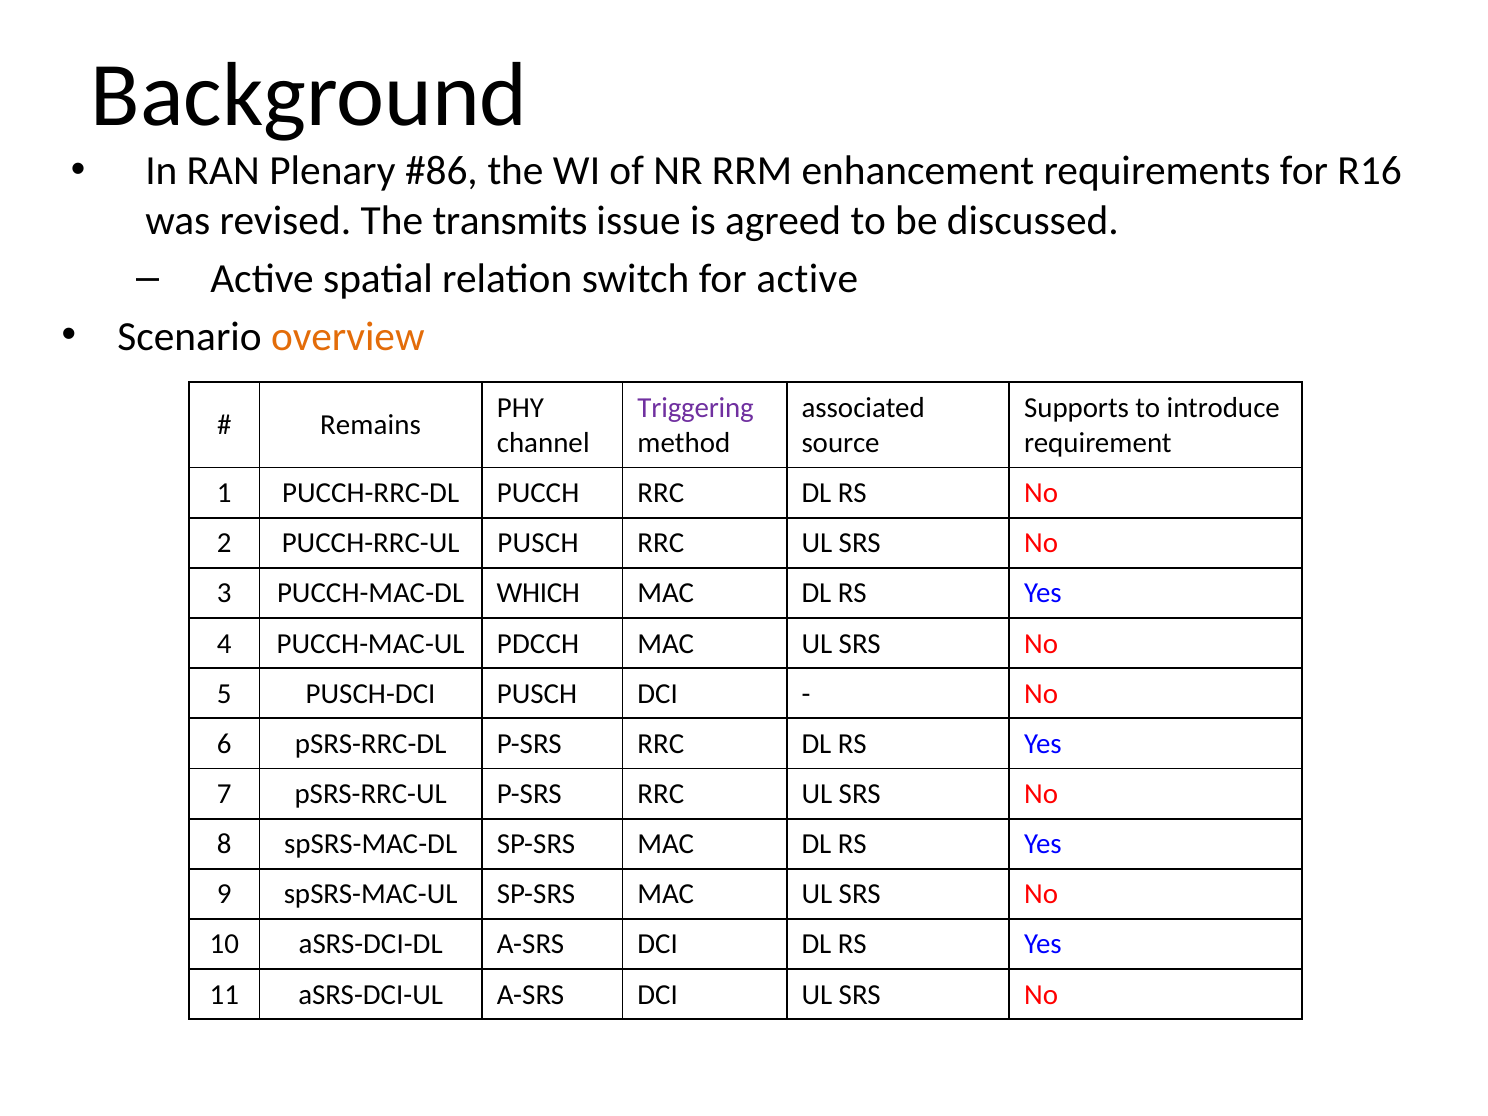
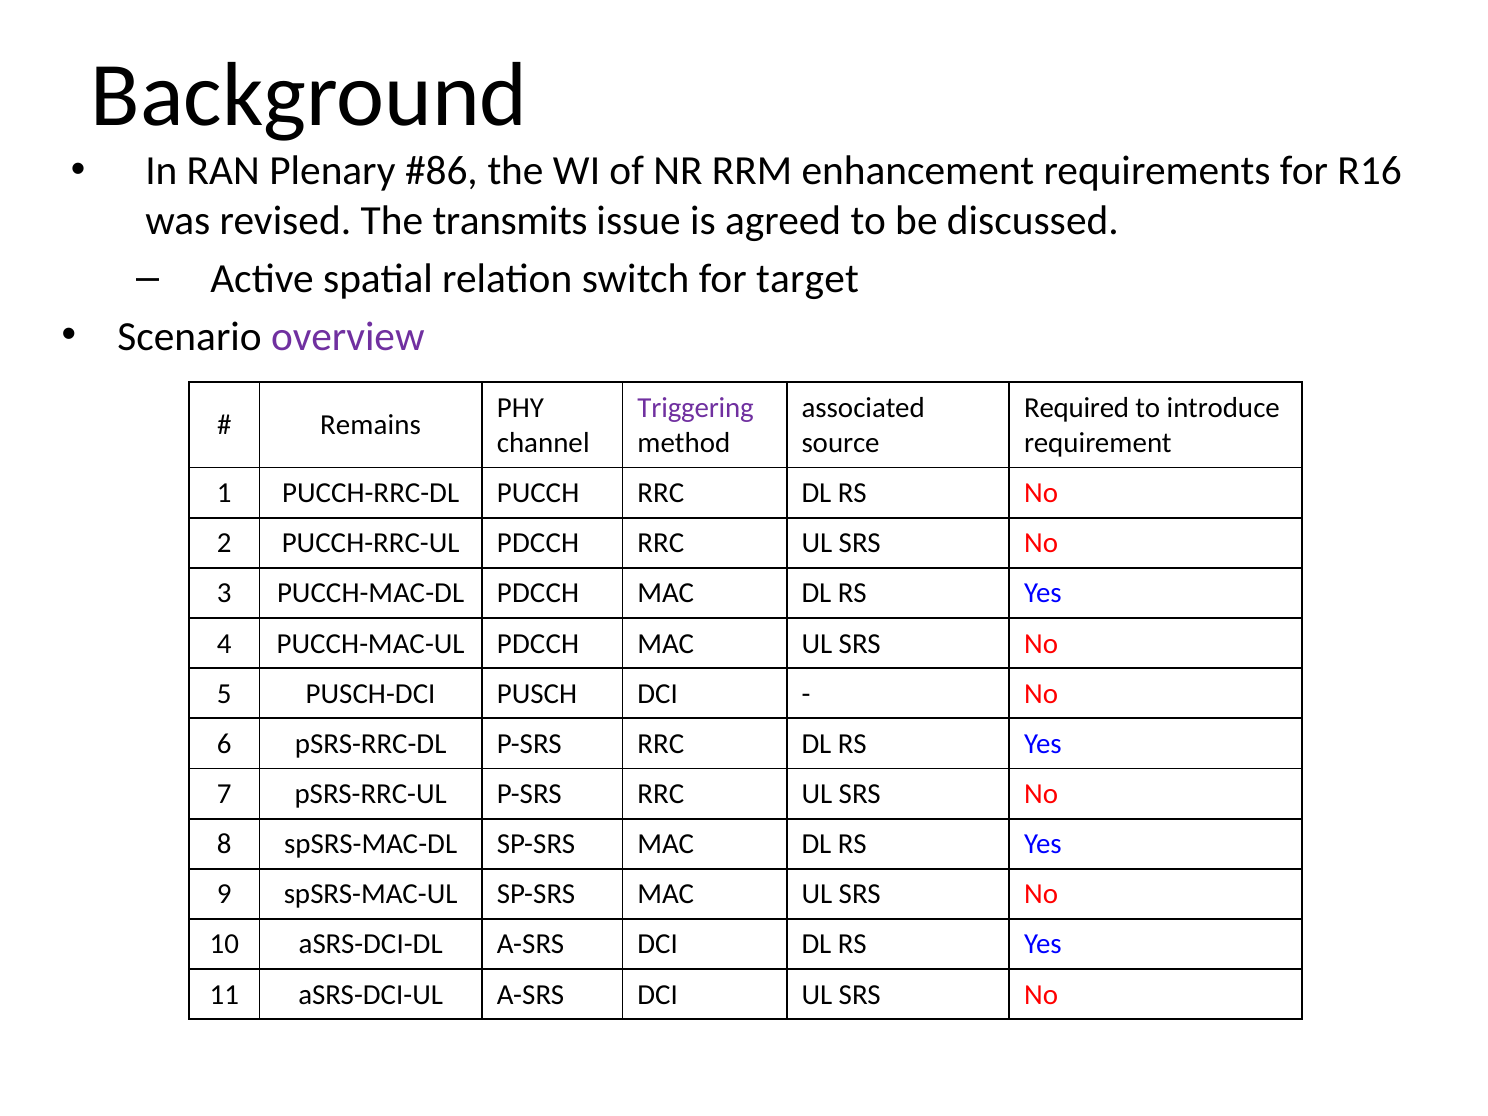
for active: active -> target
overview colour: orange -> purple
Supports: Supports -> Required
PUCCH-RRC-UL PUSCH: PUSCH -> PDCCH
PUCCH-MAC-DL WHICH: WHICH -> PDCCH
